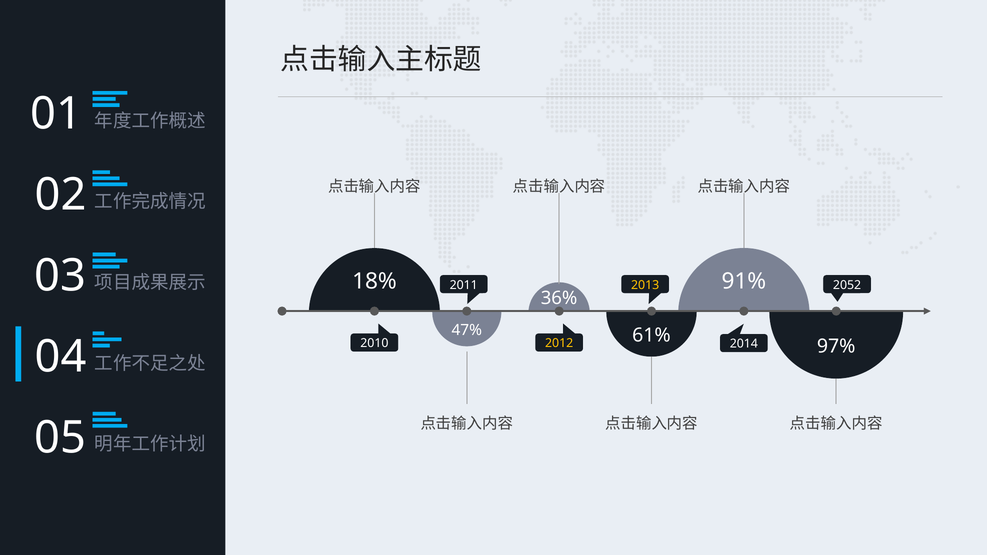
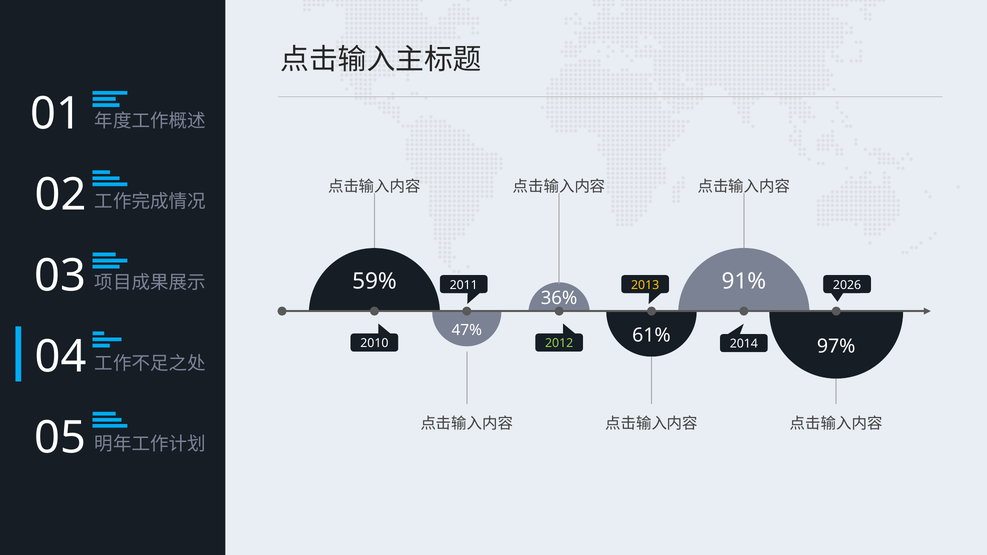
18%: 18% -> 59%
2052: 2052 -> 2026
2012 colour: yellow -> light green
